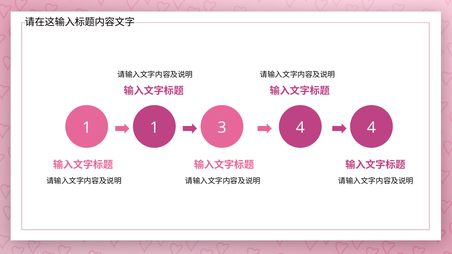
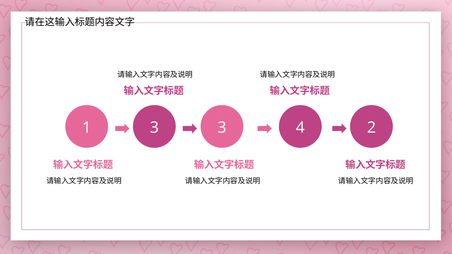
1 1: 1 -> 3
4 4: 4 -> 2
